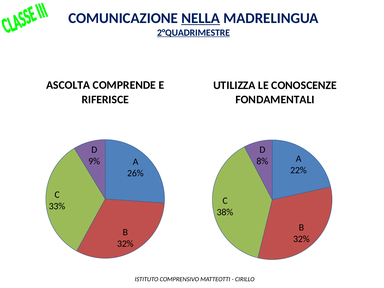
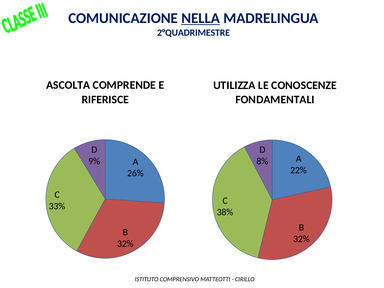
2°QUADRIMESTRE underline: present -> none
